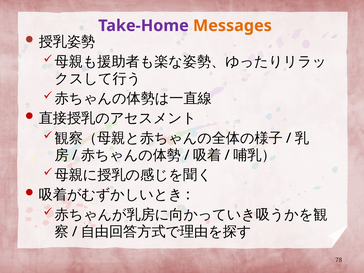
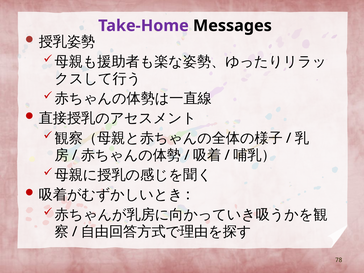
Messages colour: orange -> black
